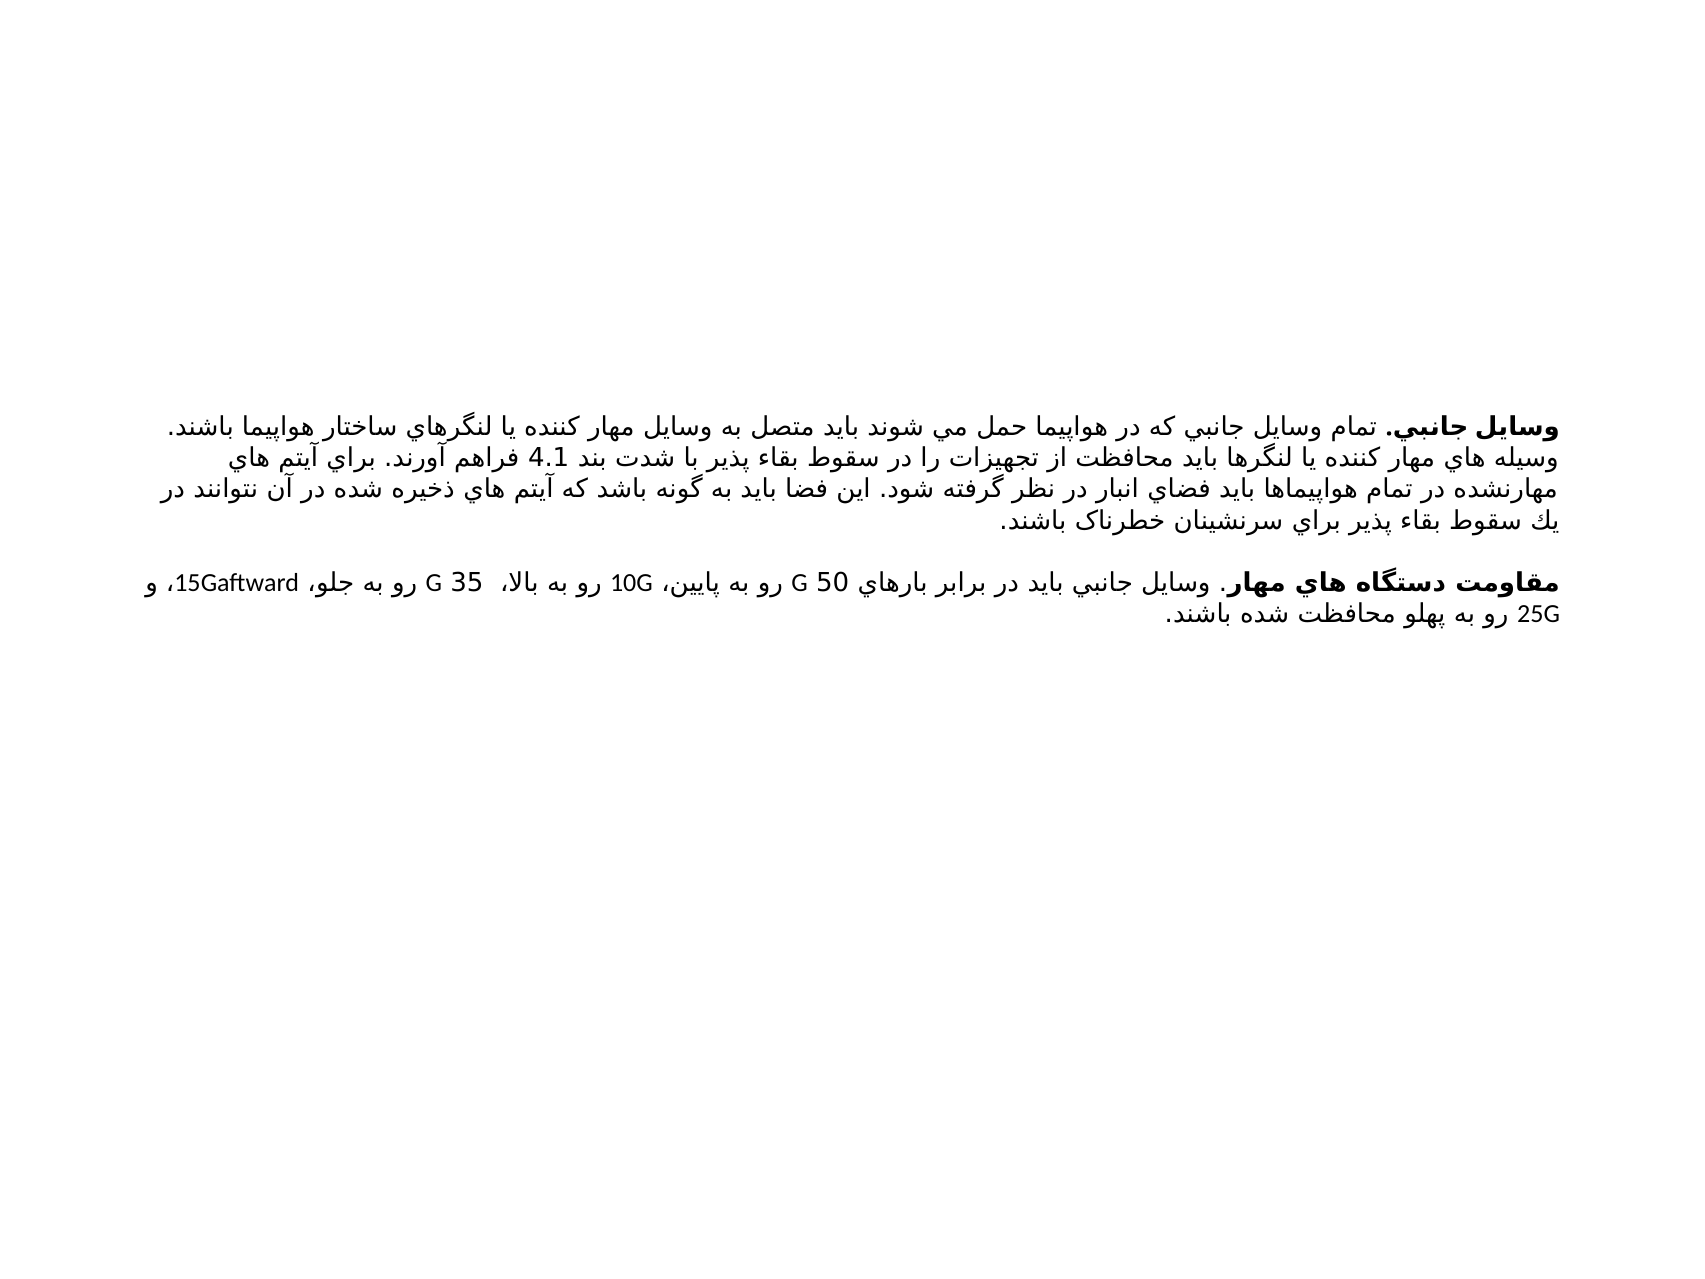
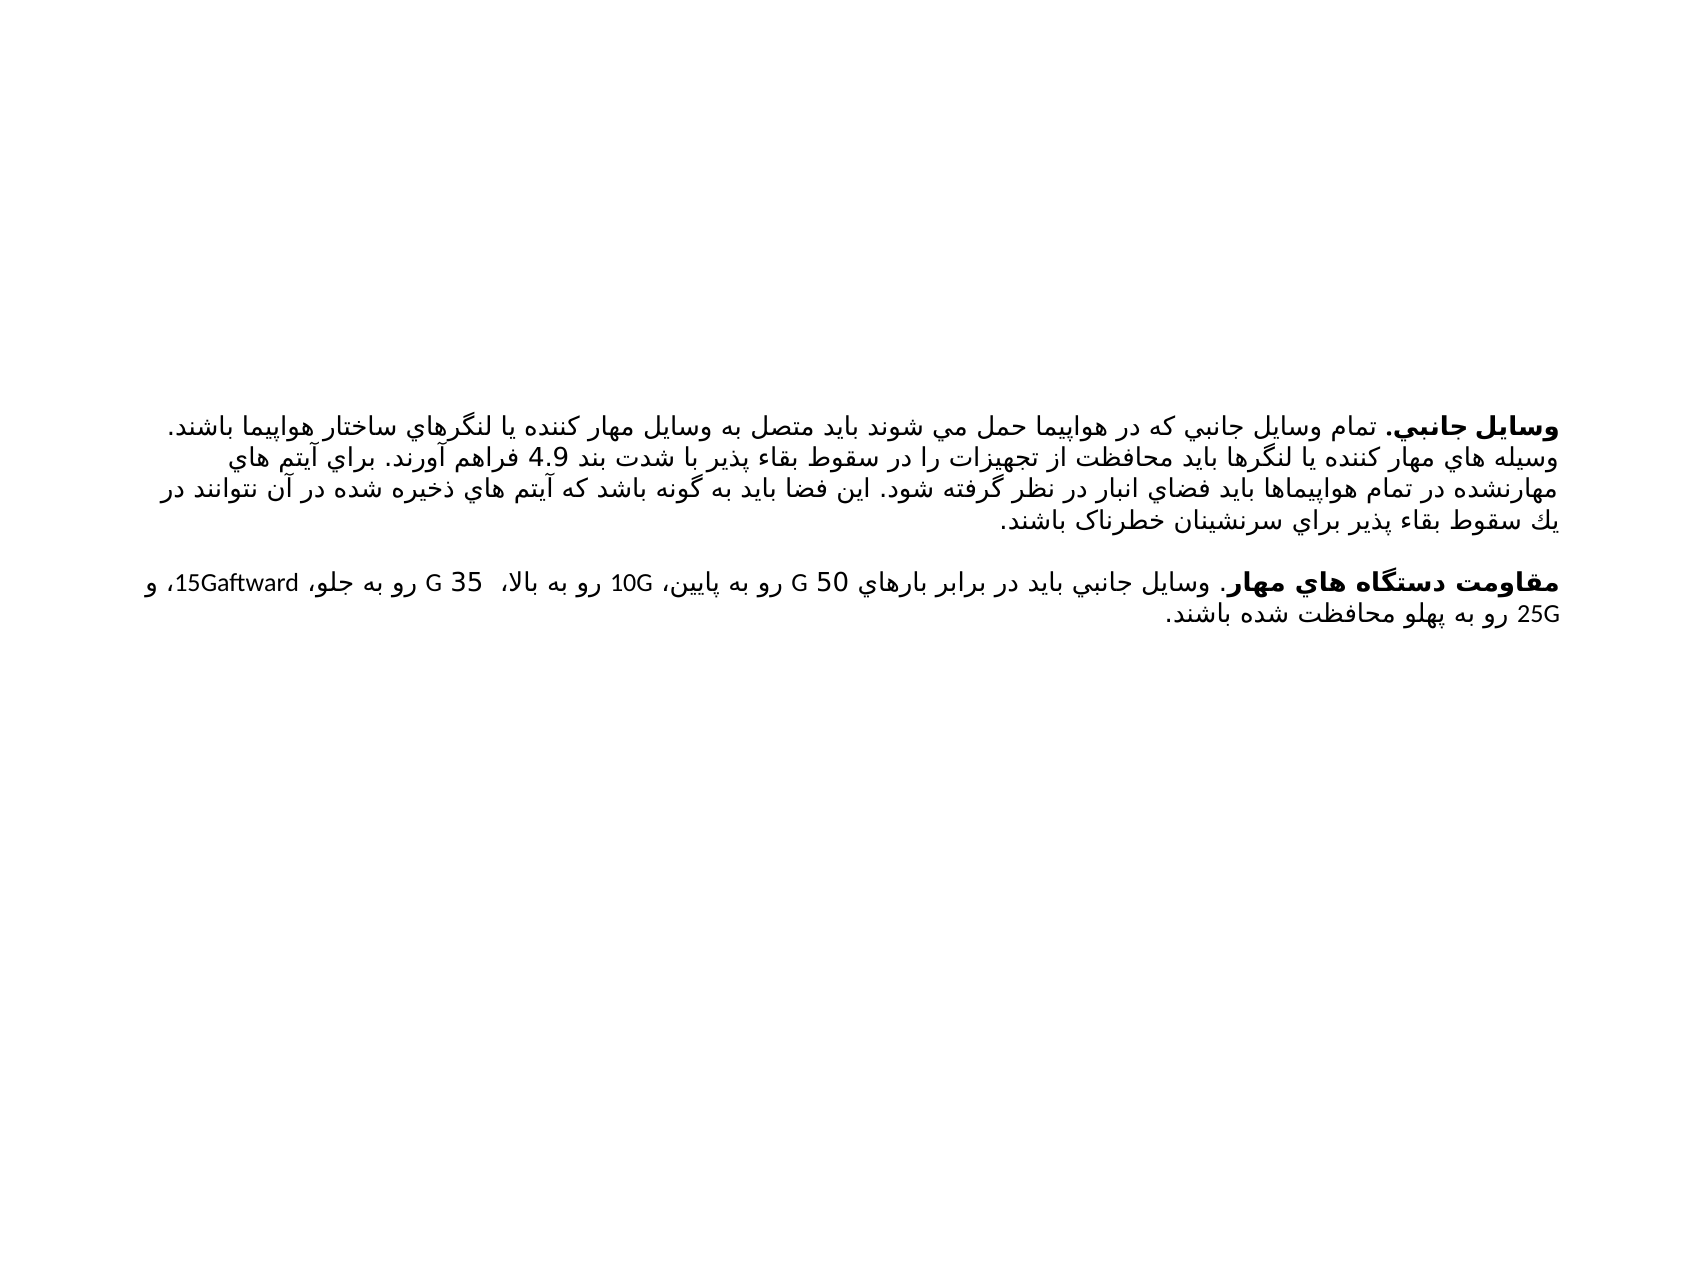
4.1: 4.1 -> 4.9
